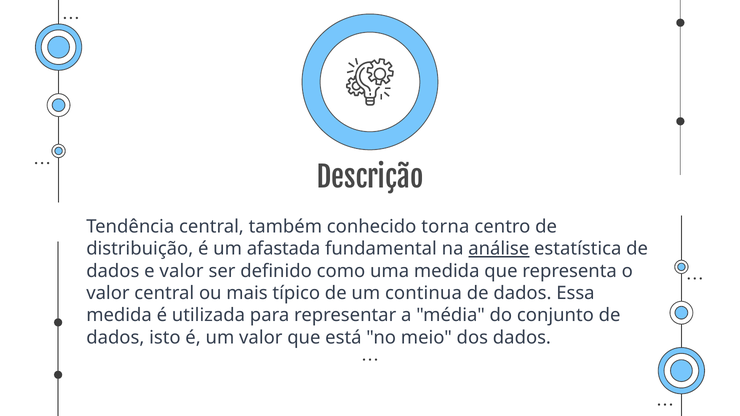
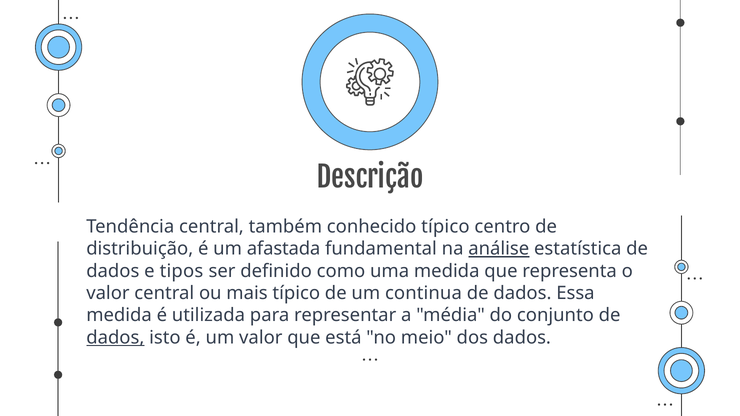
conhecido torna: torna -> típico
e valor: valor -> tipos
dados at (115, 338) underline: none -> present
